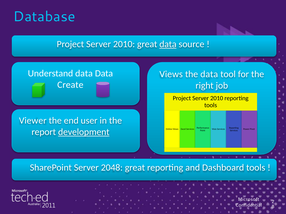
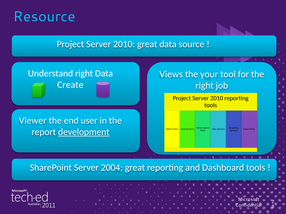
Database: Database -> Resource
data at (168, 44) underline: present -> none
Understand data: data -> right
the data: data -> your
2048: 2048 -> 2004
